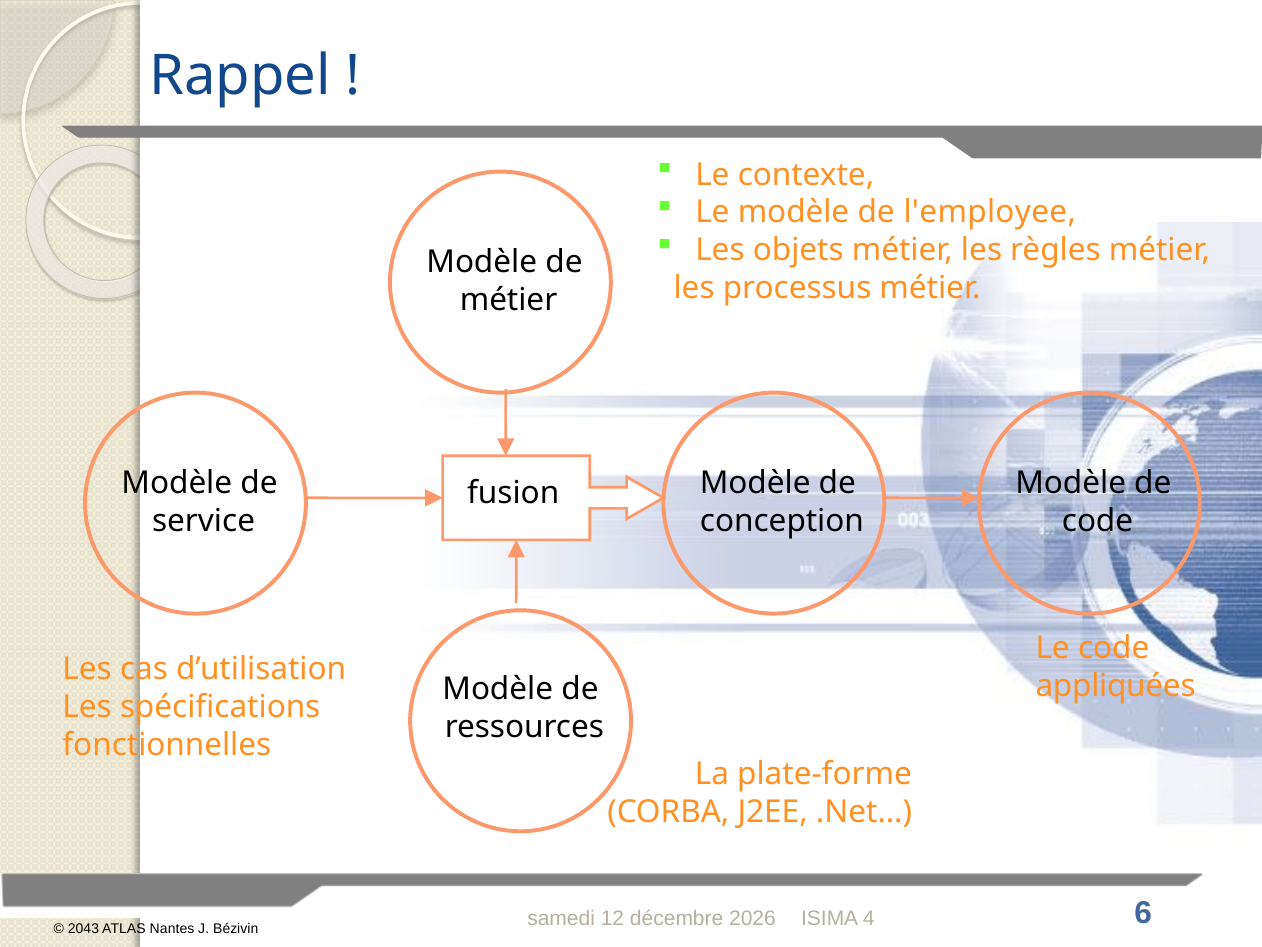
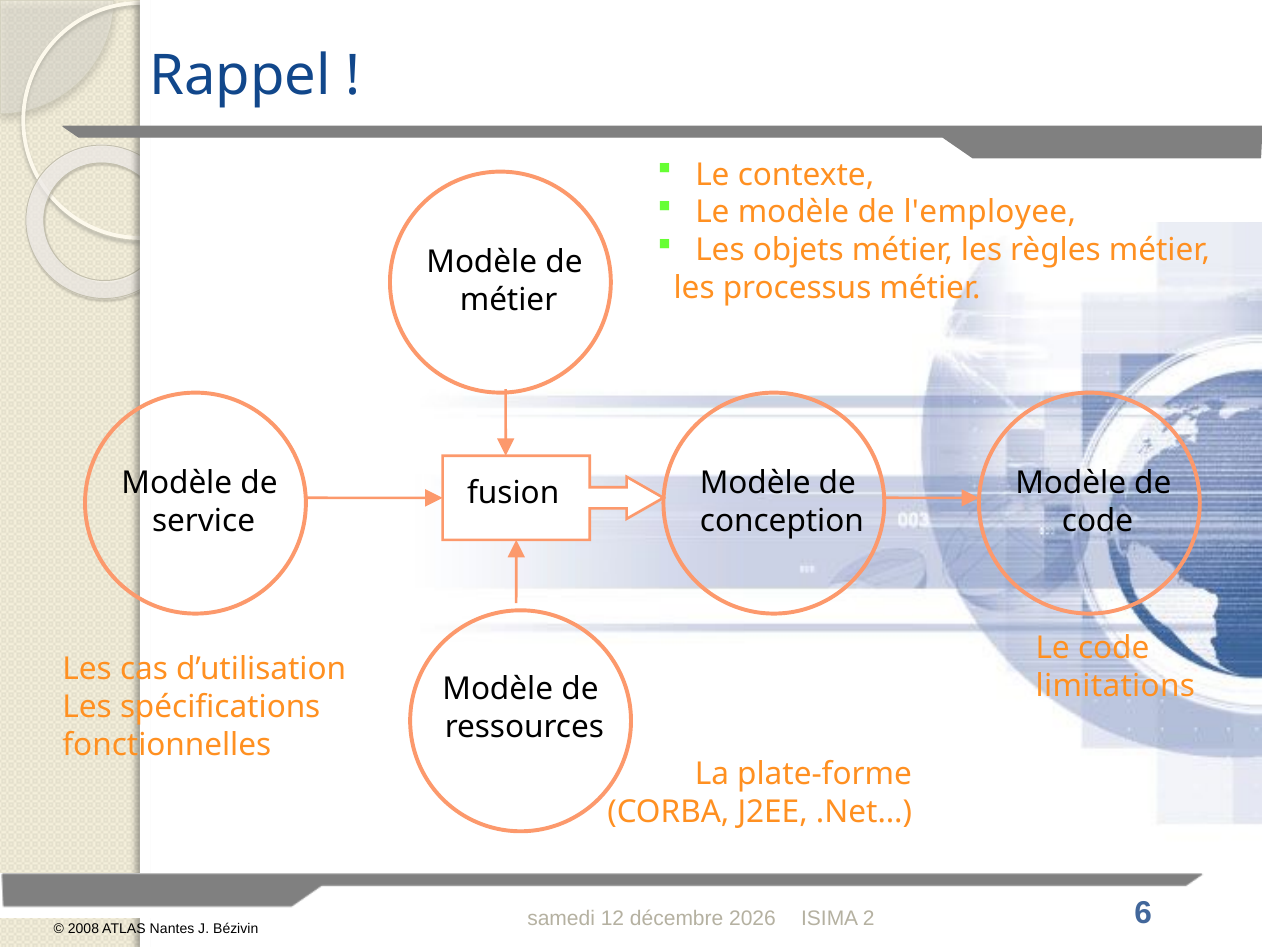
appliquées: appliquées -> limitations
2043: 2043 -> 2008
4: 4 -> 2
